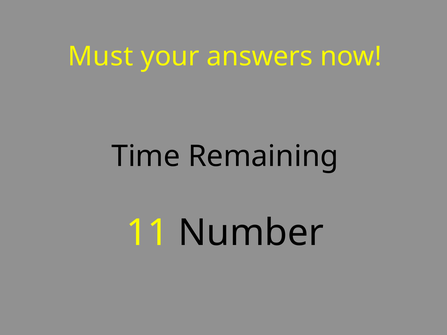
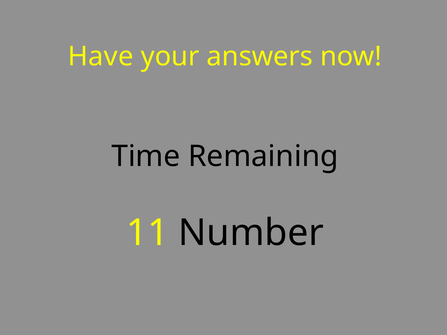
Must: Must -> Have
